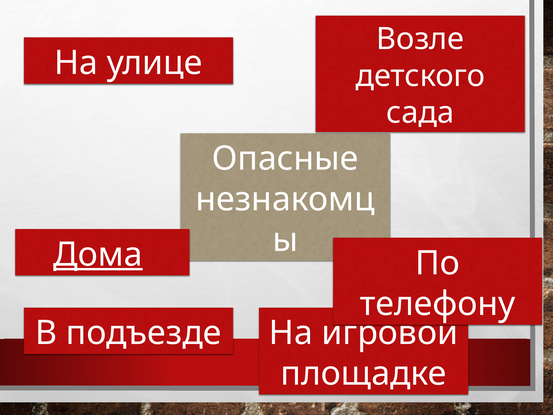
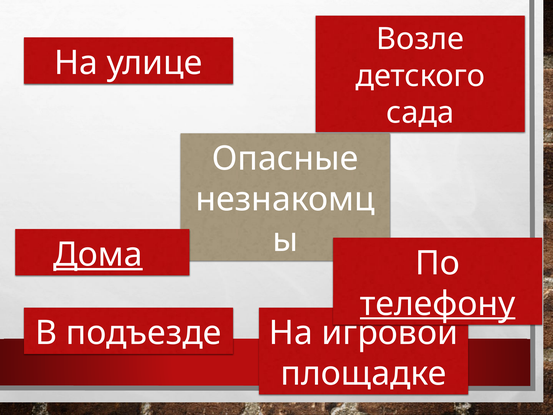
телефону underline: none -> present
